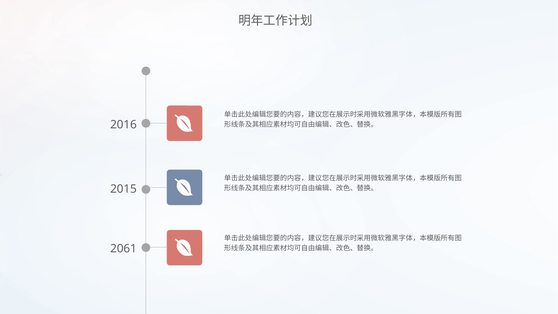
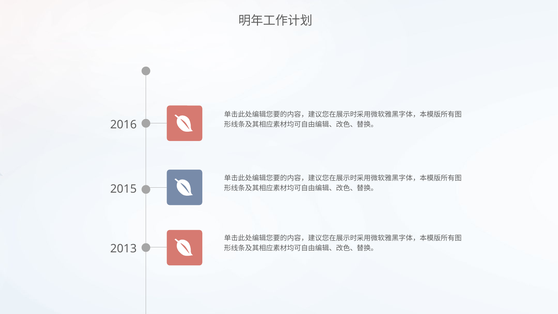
2061: 2061 -> 2013
